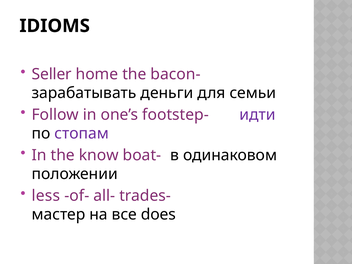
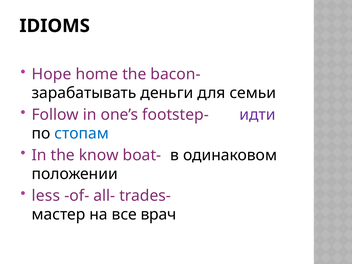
Seller: Seller -> Hope
стопам colour: purple -> blue
does: does -> врач
